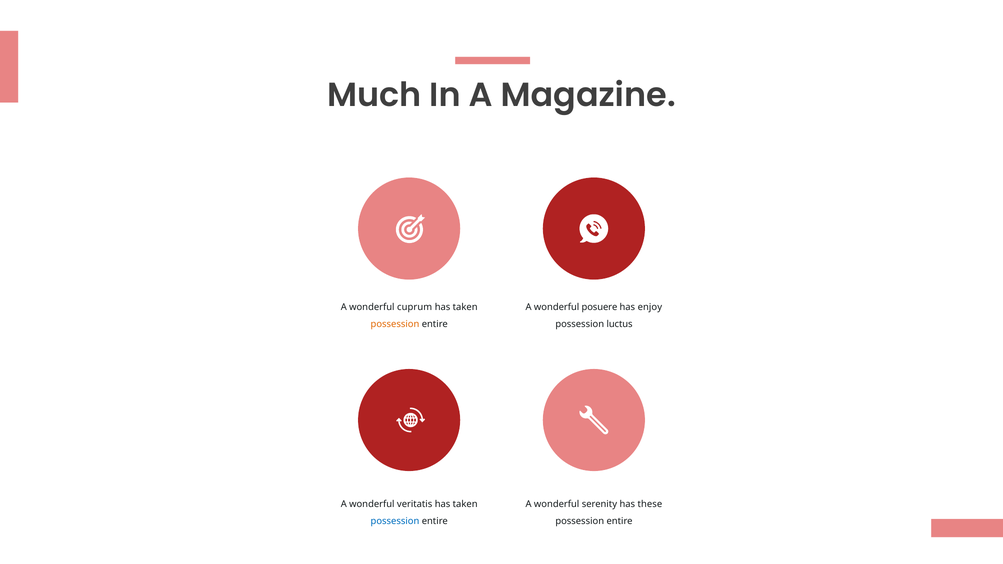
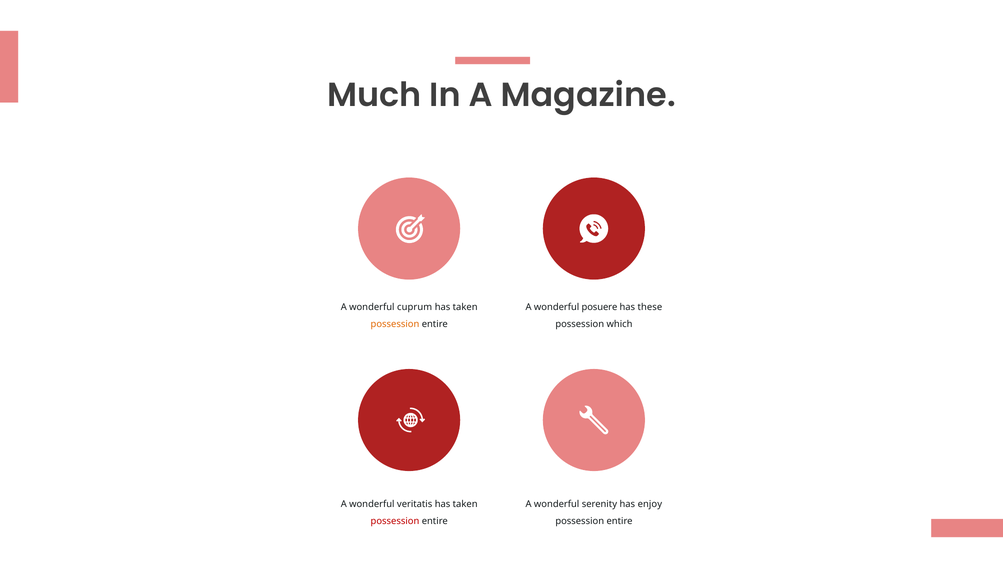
enjoy: enjoy -> these
luctus: luctus -> which
these: these -> enjoy
possession at (395, 521) colour: blue -> red
